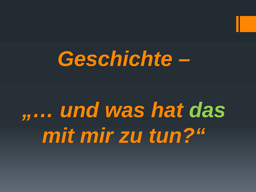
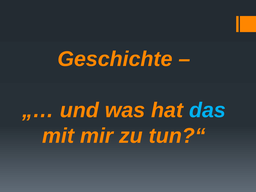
das colour: light green -> light blue
